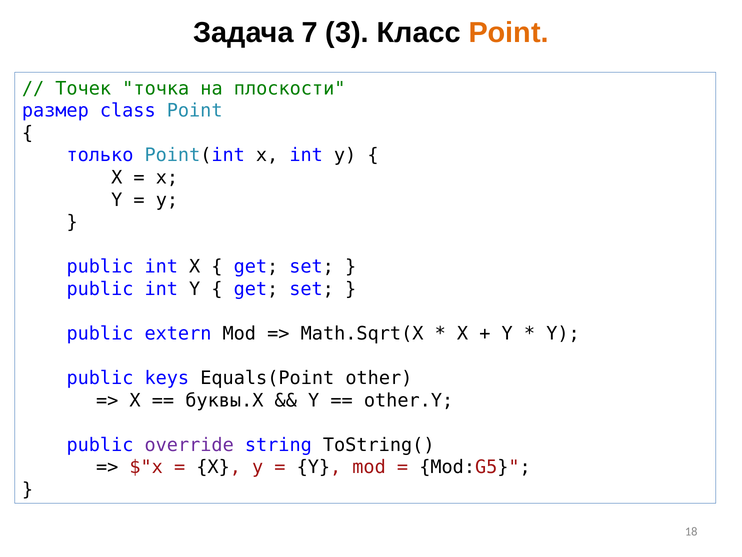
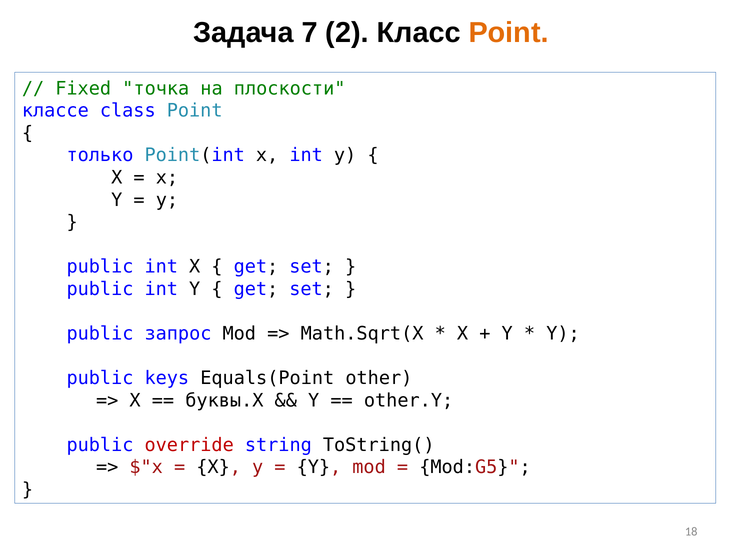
3: 3 -> 2
Точек: Точек -> Fixed
размер: размер -> классе
extern: extern -> запрос
override colour: purple -> red
